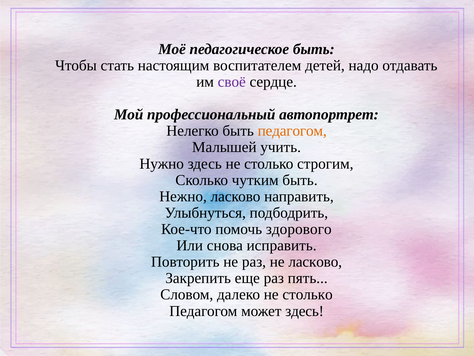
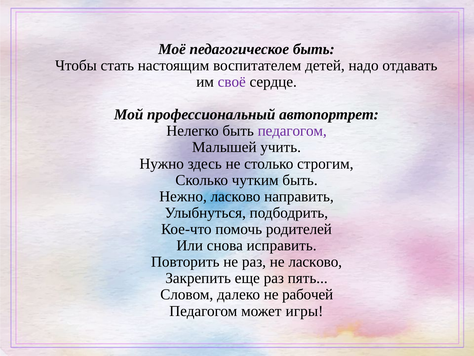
педагогом at (292, 131) colour: orange -> purple
здорового: здорового -> родителей
далеко не столько: столько -> рабочей
может здесь: здесь -> игры
